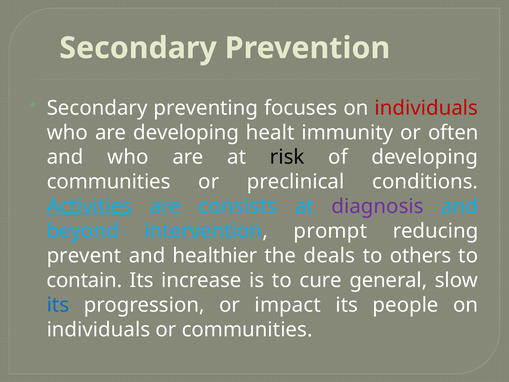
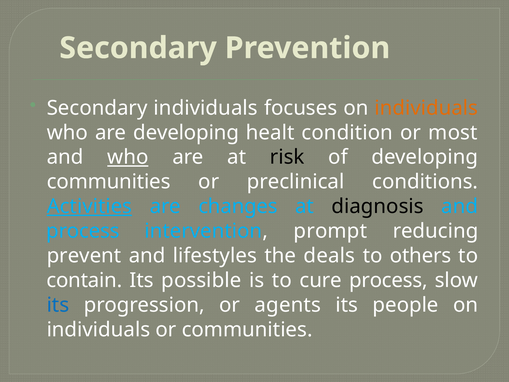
Secondary preventing: preventing -> individuals
individuals at (426, 108) colour: red -> orange
immunity: immunity -> condition
often: often -> most
who at (128, 157) underline: none -> present
consists: consists -> changes
diagnosis colour: purple -> black
beyond at (83, 231): beyond -> process
healthier: healthier -> lifestyles
increase: increase -> possible
cure general: general -> process
impact: impact -> agents
